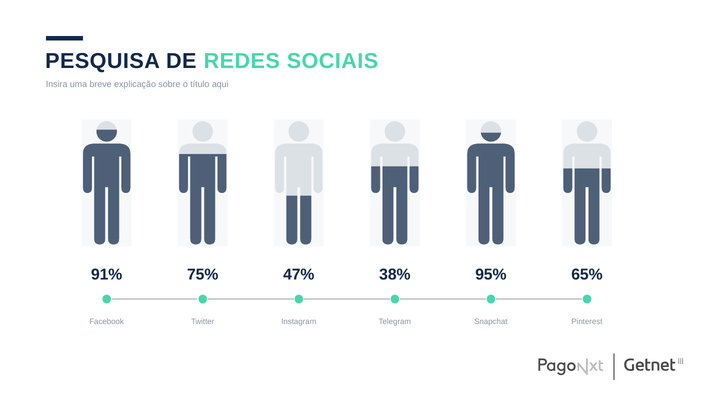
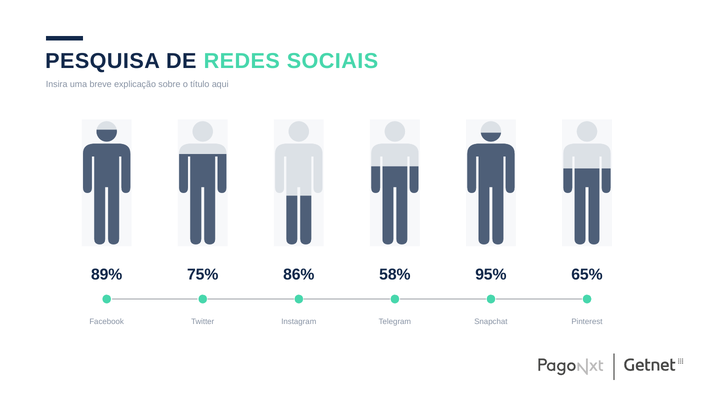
91%: 91% -> 89%
47%: 47% -> 86%
38%: 38% -> 58%
